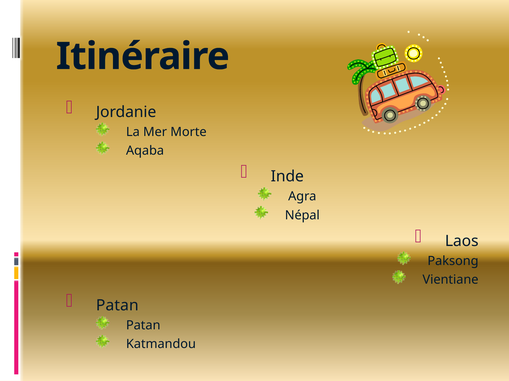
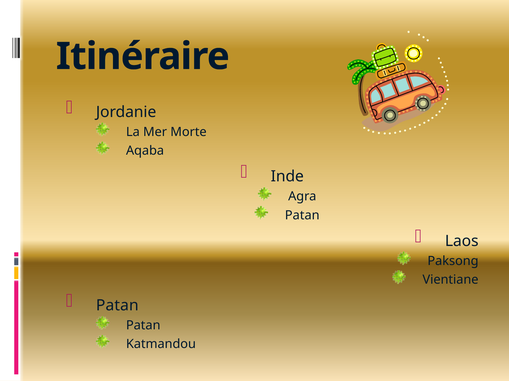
Népal at (302, 216): Népal -> Patan
